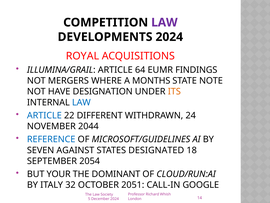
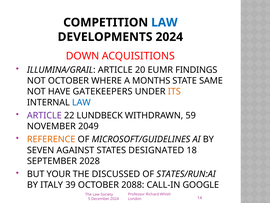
LAW at (164, 22) colour: purple -> blue
ROYAL: ROYAL -> DOWN
64: 64 -> 20
NOT MERGERS: MERGERS -> OCTOBER
NOTE: NOTE -> SAME
DESIGNATION: DESIGNATION -> GATEKEEPERS
ARTICLE at (44, 115) colour: blue -> purple
DIFFERENT: DIFFERENT -> LUNDBECK
24: 24 -> 59
2044: 2044 -> 2049
REFERENCE colour: blue -> orange
2054: 2054 -> 2028
DOMINANT: DOMINANT -> DISCUSSED
CLOUD/RUN:AI: CLOUD/RUN:AI -> STATES/RUN:AI
32: 32 -> 39
2051: 2051 -> 2088
